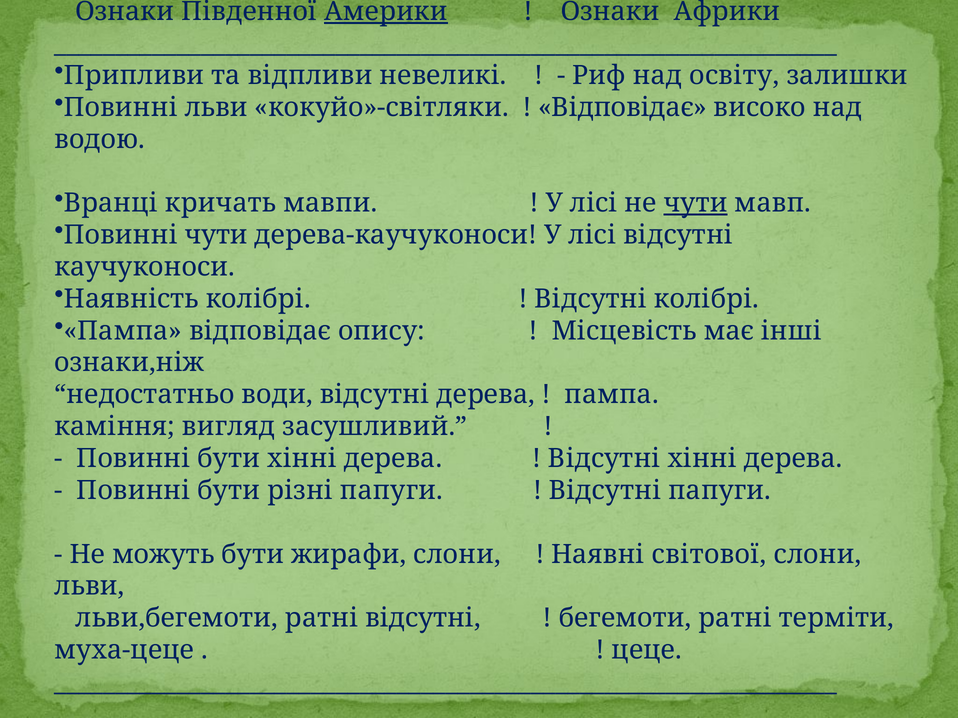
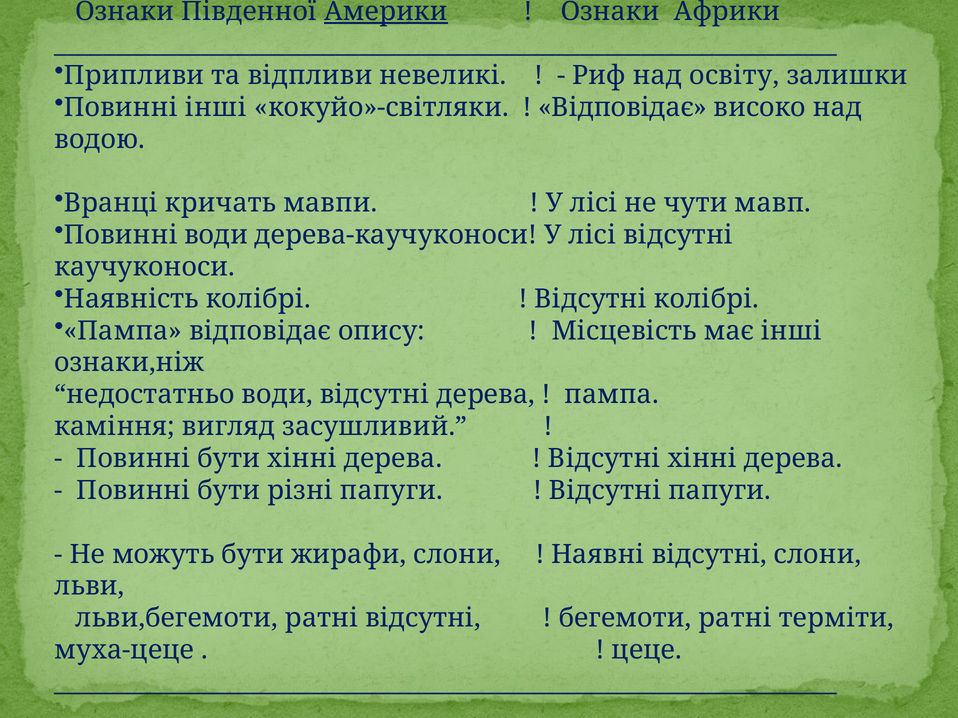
Повинні льви: льви -> інші
чути at (696, 203) underline: present -> none
Повинні чути: чути -> води
Наявні світової: світової -> відсутні
